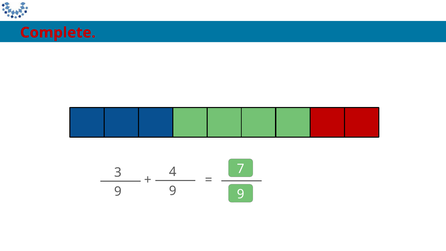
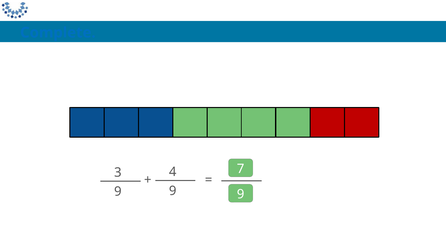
Complete colour: red -> blue
